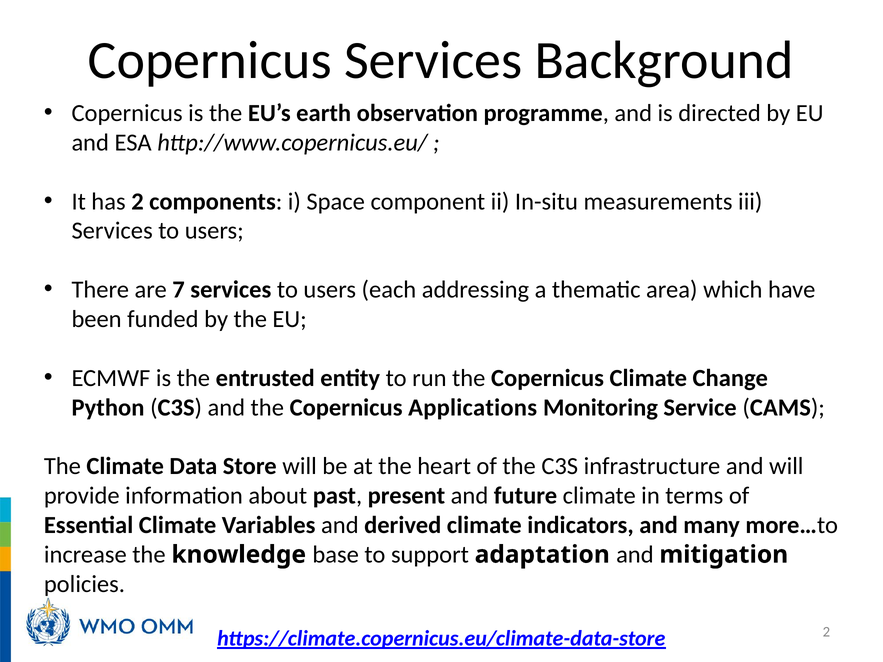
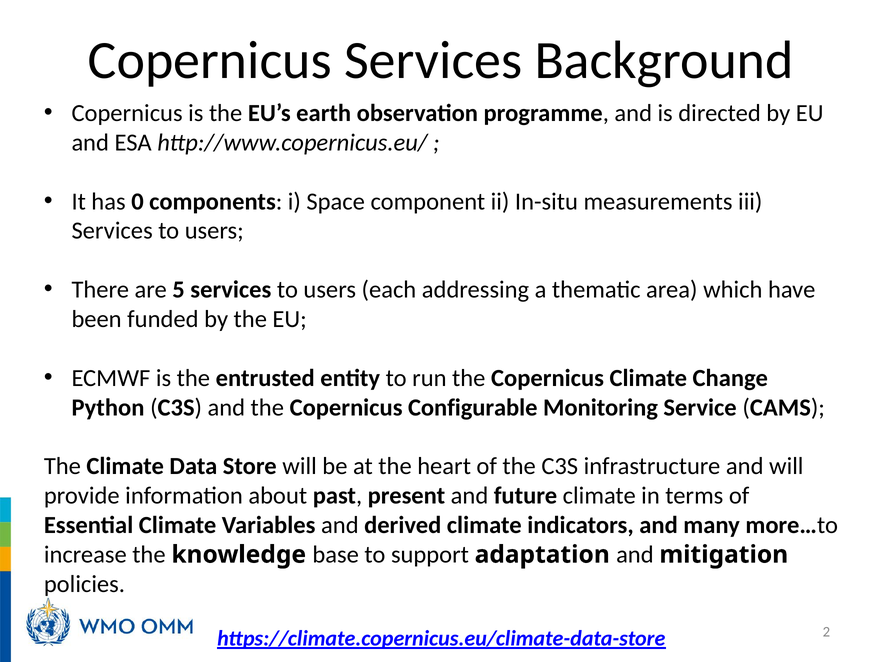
has 2: 2 -> 0
7: 7 -> 5
Applications: Applications -> Configurable
